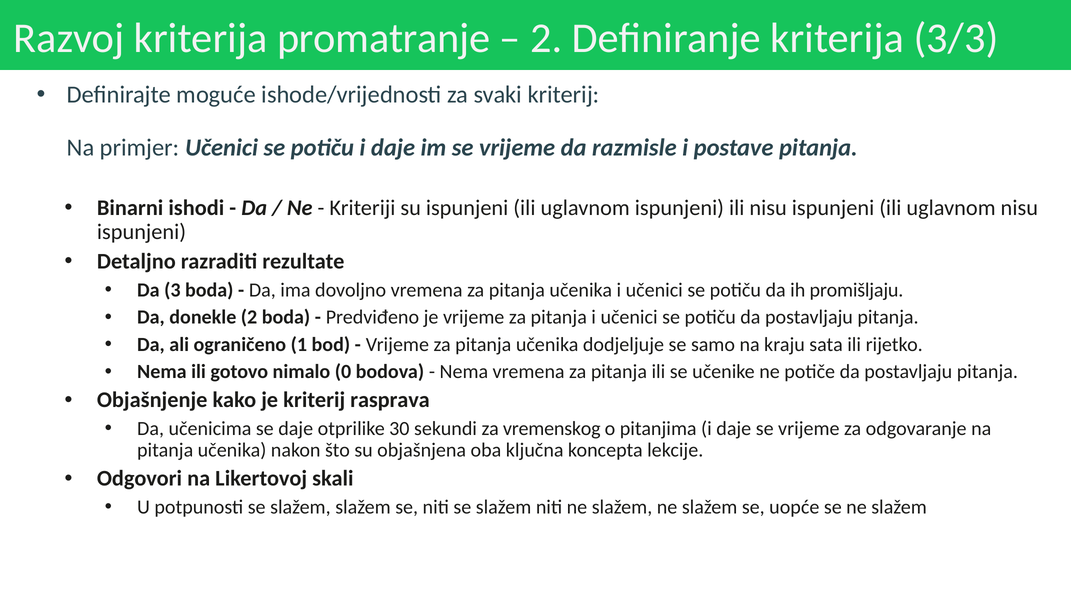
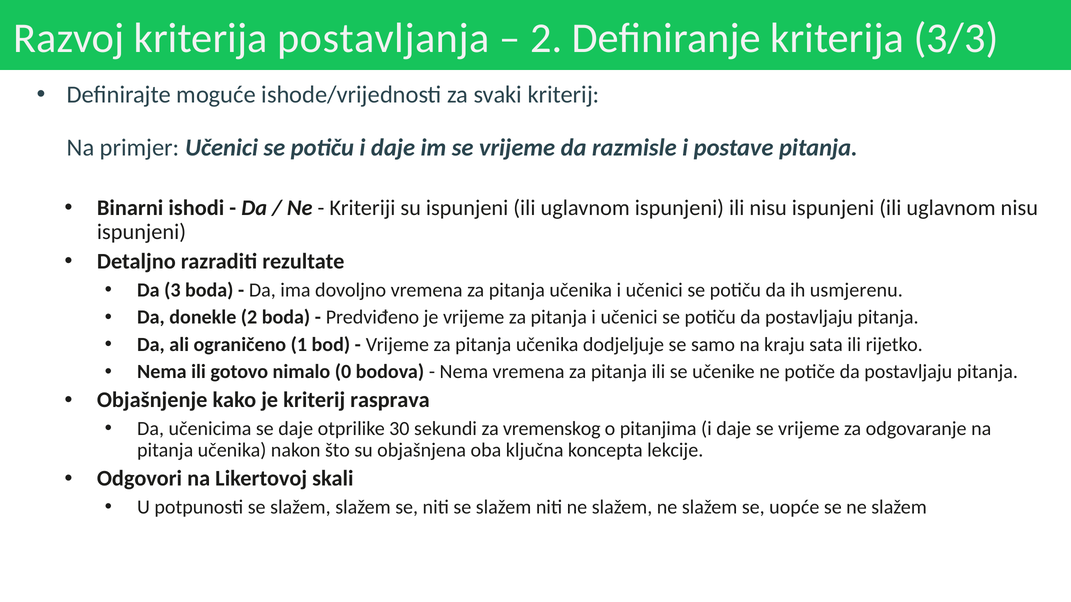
promatranje: promatranje -> postavljanja
promišljaju: promišljaju -> usmjerenu
